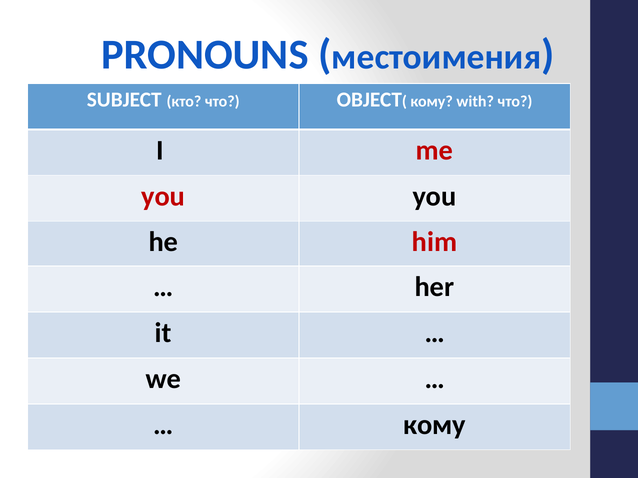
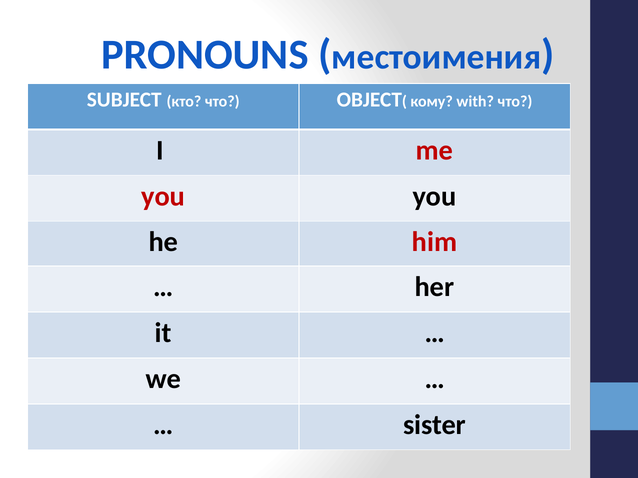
кому at (435, 425): кому -> sister
